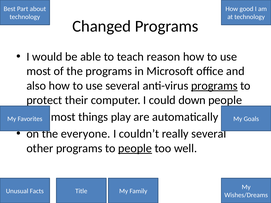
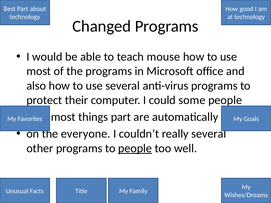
reason: reason -> mouse
programs at (214, 86) underline: present -> none
down: down -> some
things play: play -> part
